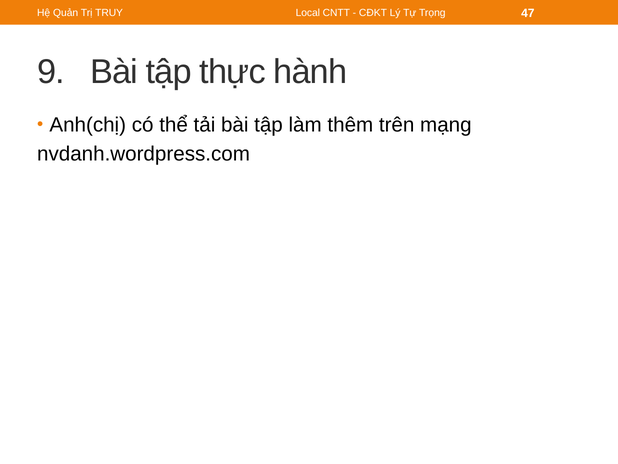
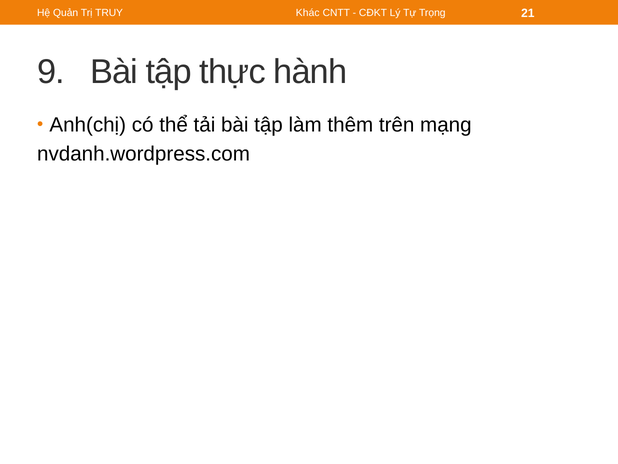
Local: Local -> Khác
47: 47 -> 21
